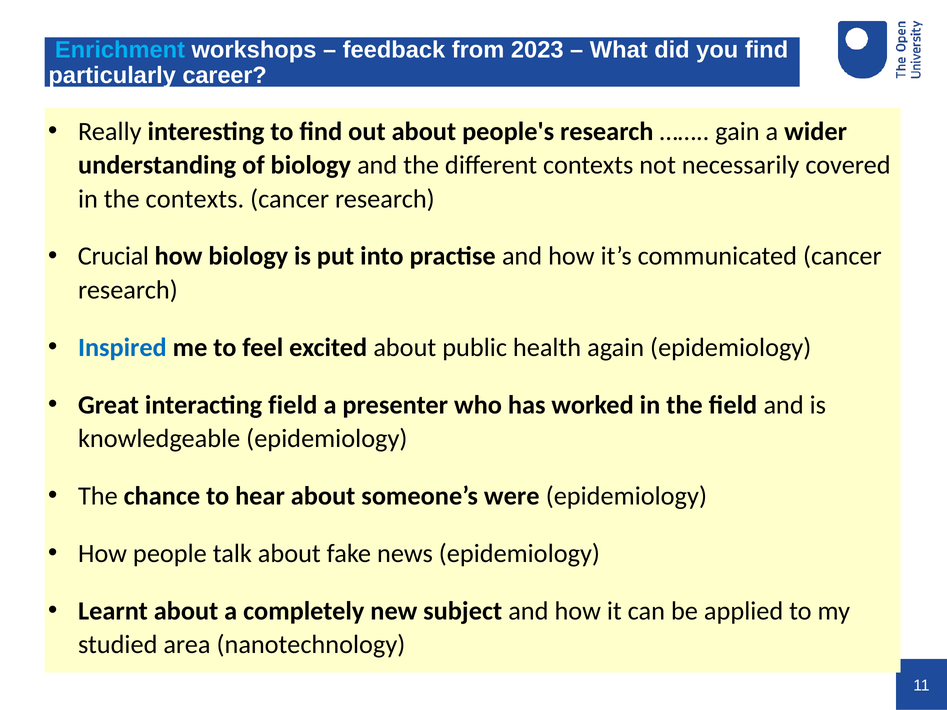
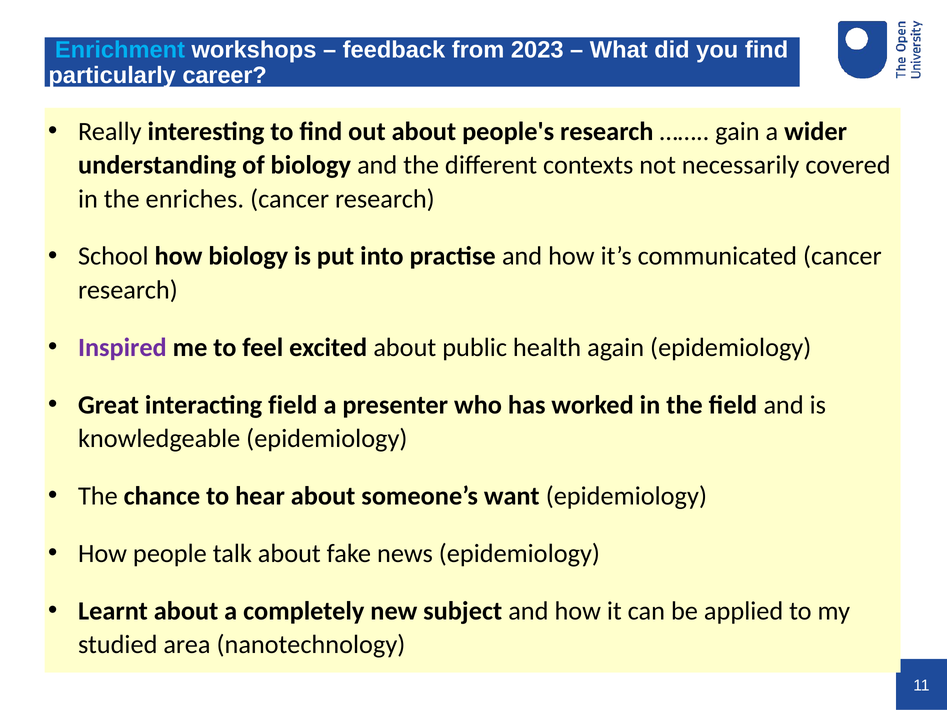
the contexts: contexts -> enriches
Crucial: Crucial -> School
Inspired colour: blue -> purple
were: were -> want
